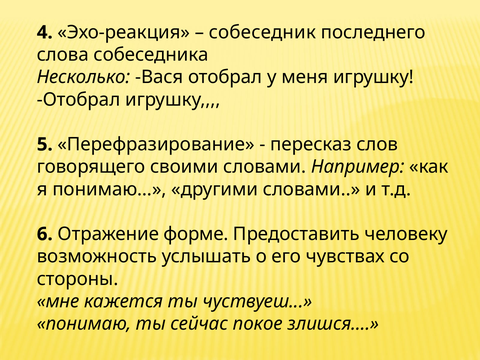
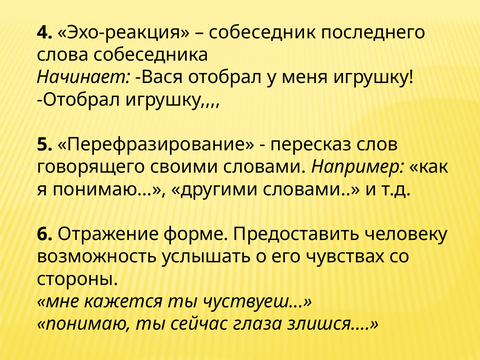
Несколько: Несколько -> Начинает
покое: покое -> глаза
